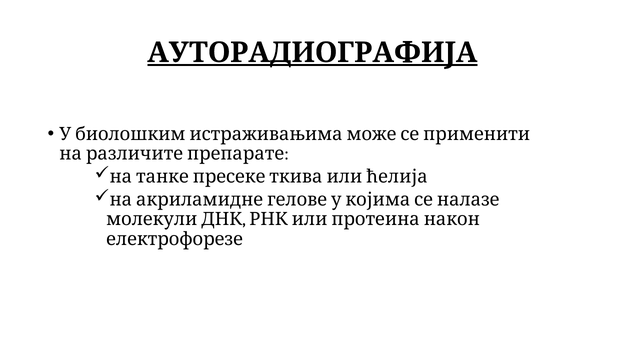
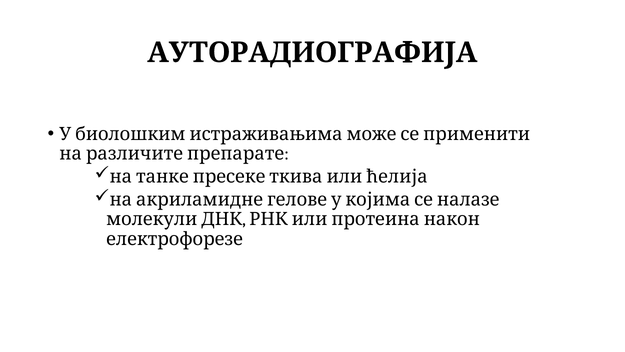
АУТОРАДИОГРАФИЈА underline: present -> none
